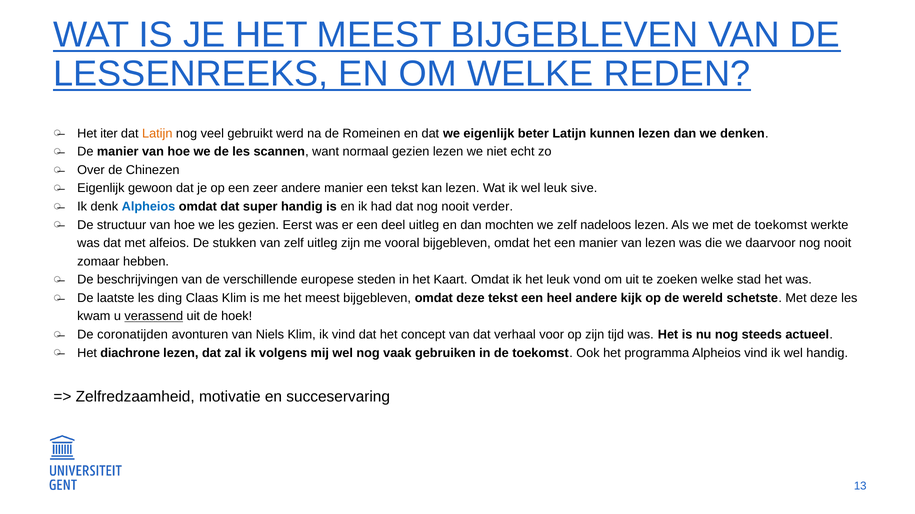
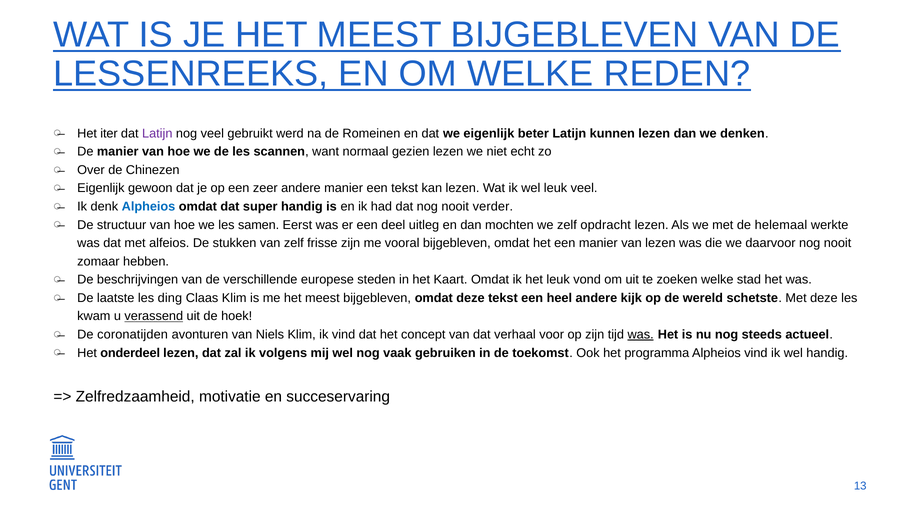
Latijn at (157, 134) colour: orange -> purple
leuk sive: sive -> veel
les gezien: gezien -> samen
nadeloos: nadeloos -> opdracht
met de toekomst: toekomst -> helemaal
zelf uitleg: uitleg -> frisse
was at (641, 335) underline: none -> present
diachrone: diachrone -> onderdeel
